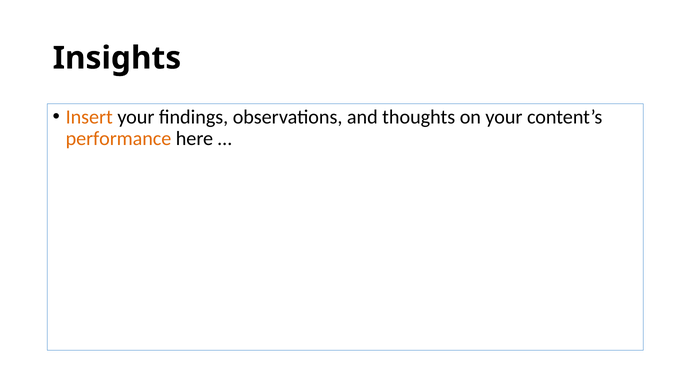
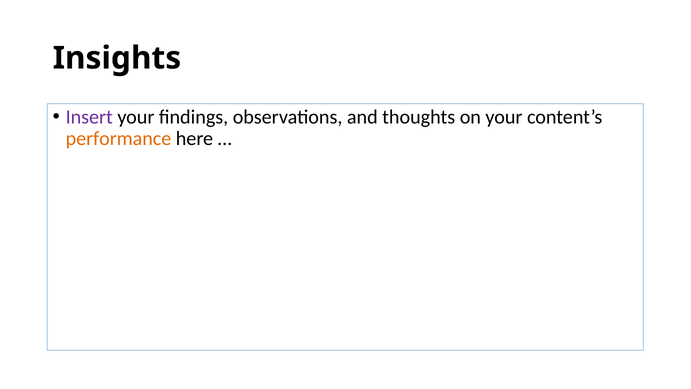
Insert colour: orange -> purple
